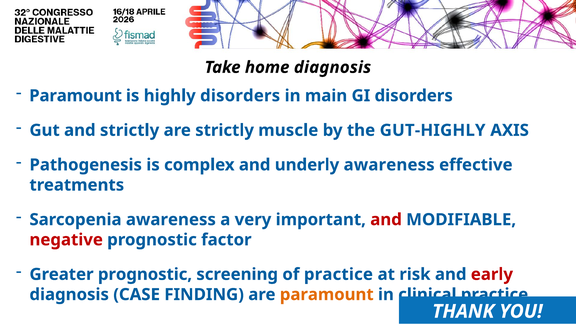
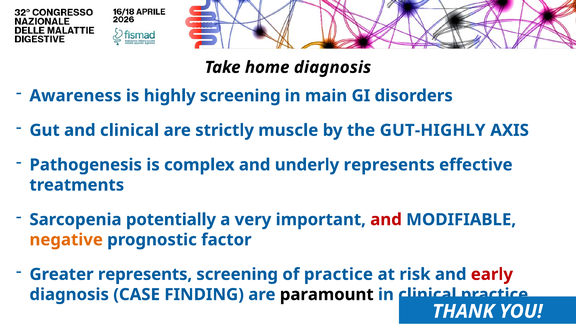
Paramount at (76, 96): Paramount -> Awareness
highly disorders: disorders -> screening
and strictly: strictly -> clinical
underly awareness: awareness -> represents
Sarcopenia awareness: awareness -> potentially
negative colour: red -> orange
Greater prognostic: prognostic -> represents
paramount at (327, 295) colour: orange -> black
